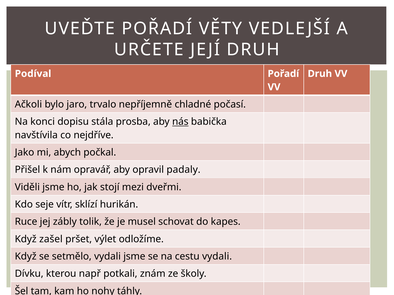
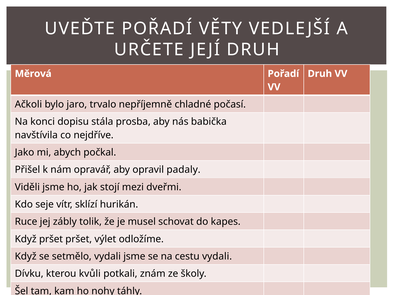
Podíval: Podíval -> Měrová
nás underline: present -> none
Když zašel: zašel -> pršet
např: např -> kvůli
